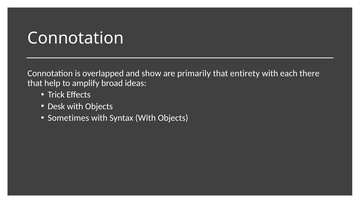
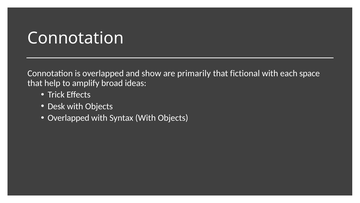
entirety: entirety -> fictional
there: there -> space
Sometimes at (68, 118): Sometimes -> Overlapped
